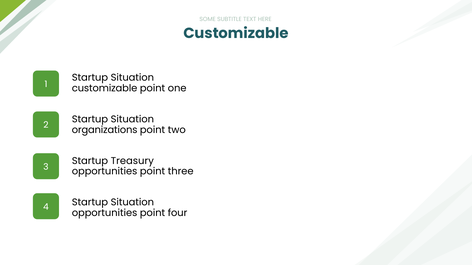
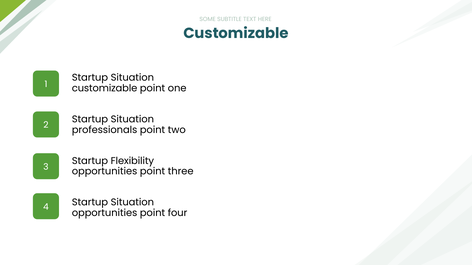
organizations: organizations -> professionals
Treasury: Treasury -> Flexibility
